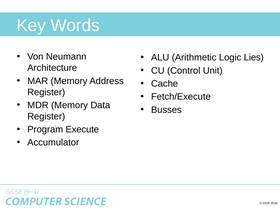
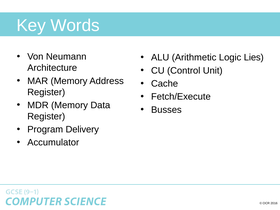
Execute: Execute -> Delivery
